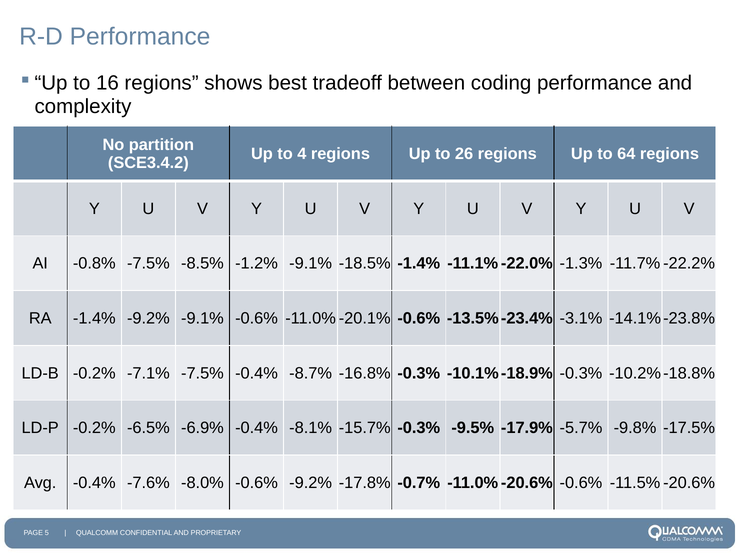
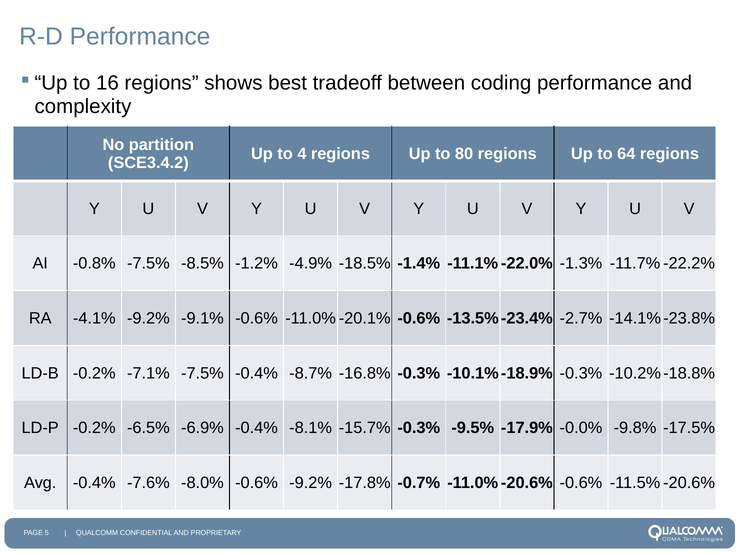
26: 26 -> 80
-1.2% -9.1%: -9.1% -> -4.9%
RA -1.4%: -1.4% -> -4.1%
-3.1%: -3.1% -> -2.7%
-5.7%: -5.7% -> -0.0%
